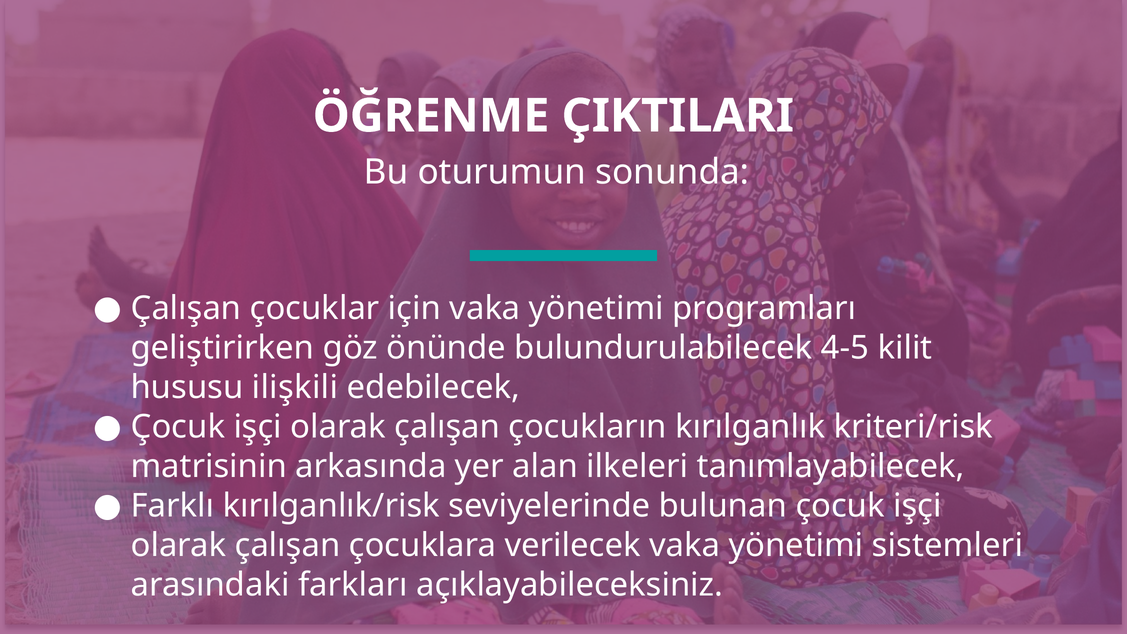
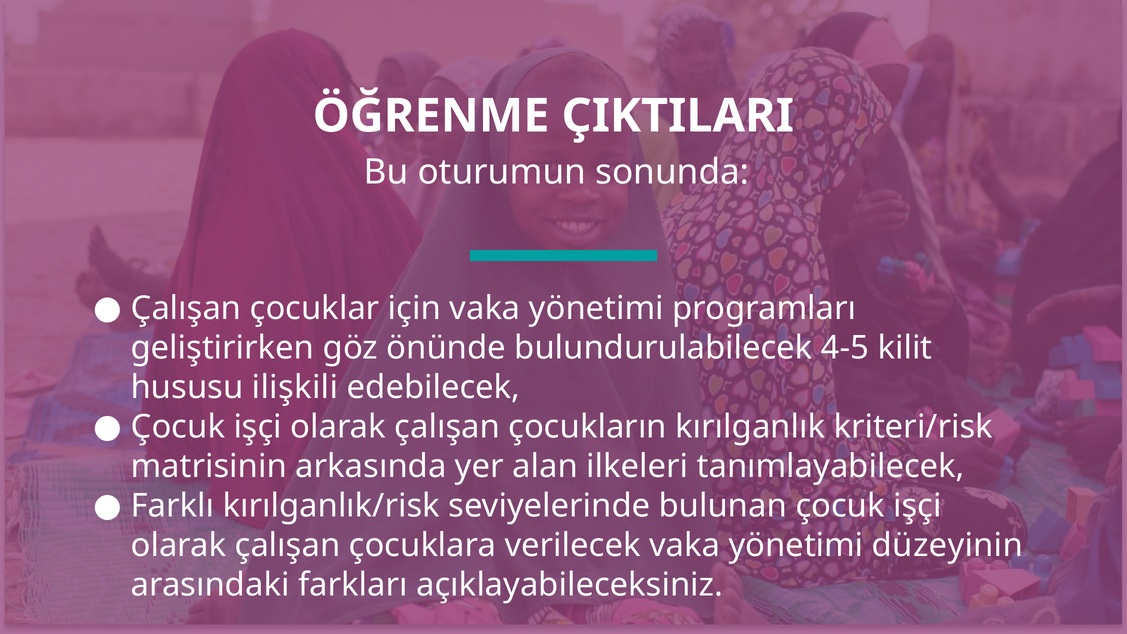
sistemleri: sistemleri -> düzeyinin
